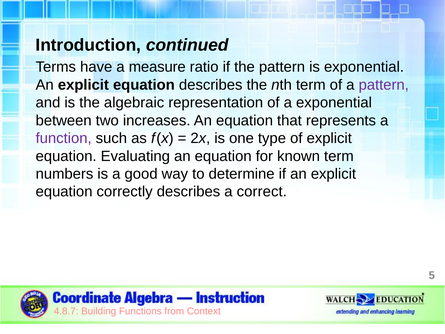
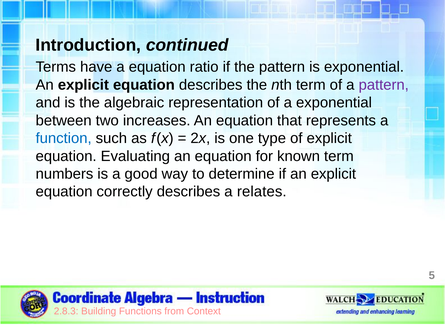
a measure: measure -> equation
function colour: purple -> blue
correct: correct -> relates
4.8.7: 4.8.7 -> 2.8.3
